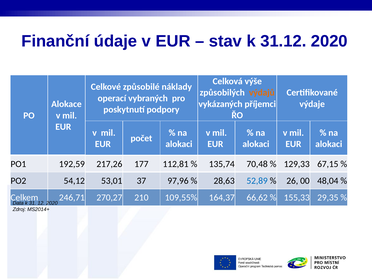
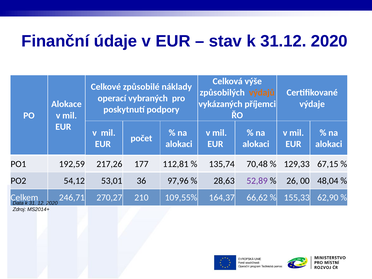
37: 37 -> 36
52,89 colour: blue -> purple
29,35: 29,35 -> 62,90
